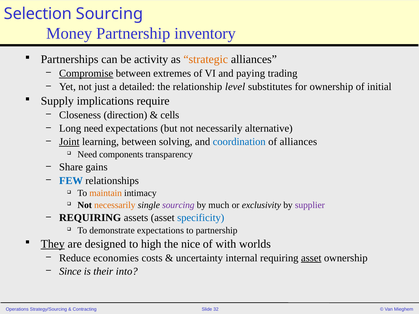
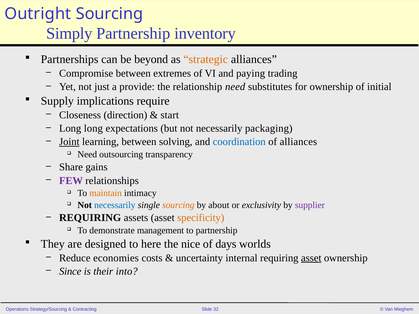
Selection: Selection -> Outright
Money: Money -> Simply
activity: activity -> beyond
Compromise underline: present -> none
detailed: detailed -> provide
relationship level: level -> need
cells: cells -> start
Long need: need -> long
alternative: alternative -> packaging
components: components -> outsourcing
FEW colour: blue -> purple
necessarily at (115, 205) colour: orange -> blue
sourcing at (178, 205) colour: purple -> orange
much: much -> about
specificity colour: blue -> orange
demonstrate expectations: expectations -> management
They underline: present -> none
high: high -> here
with: with -> days
